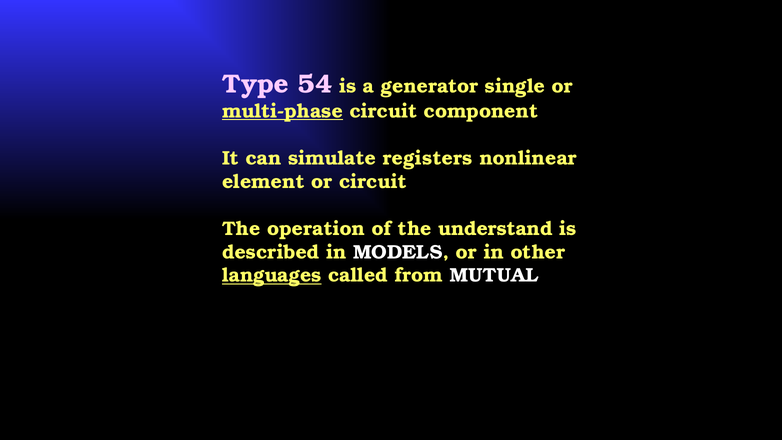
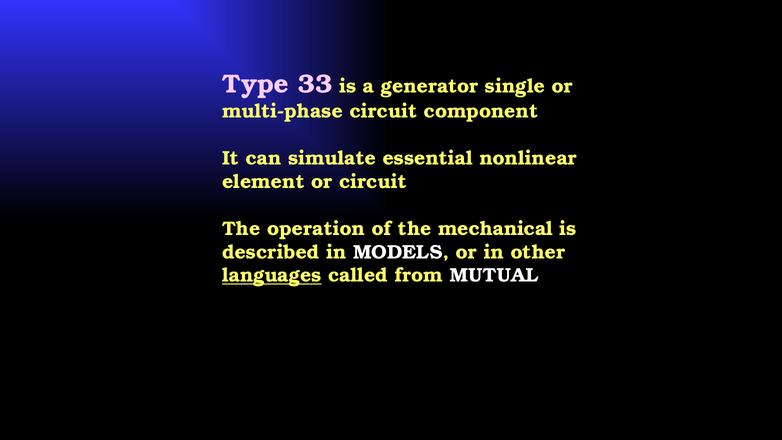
54: 54 -> 33
multi-phase underline: present -> none
registers: registers -> essential
understand: understand -> mechanical
